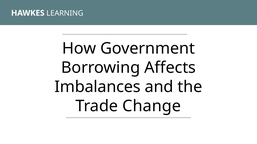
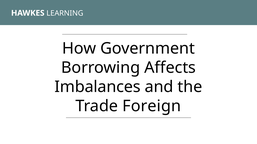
Change: Change -> Foreign
